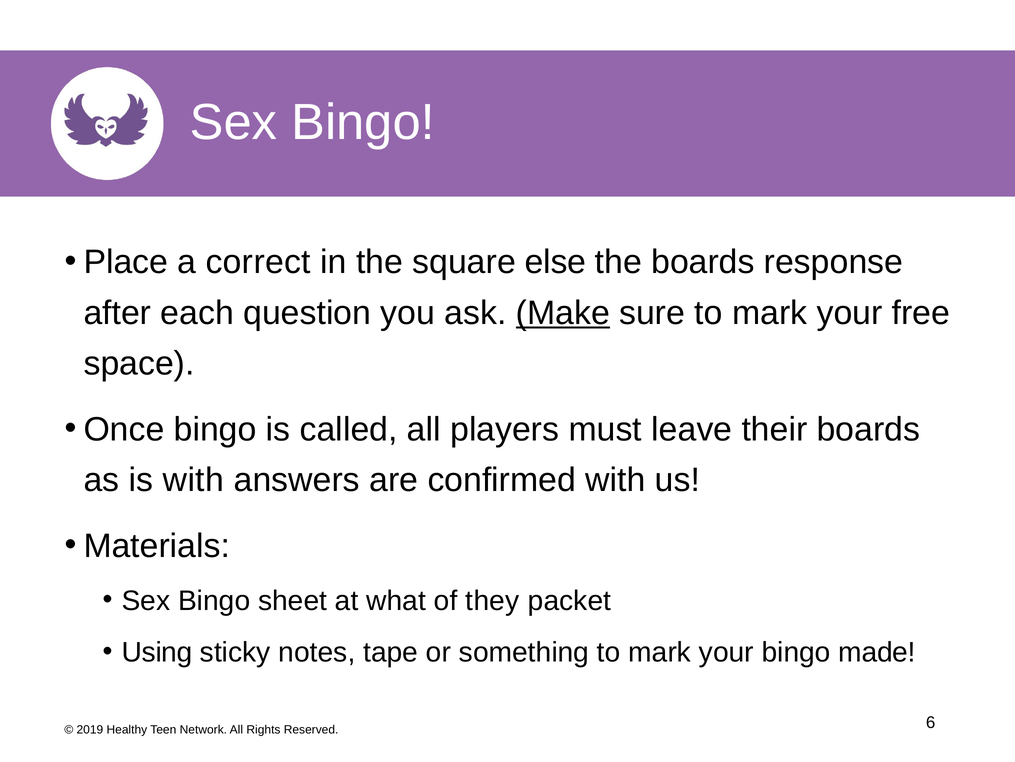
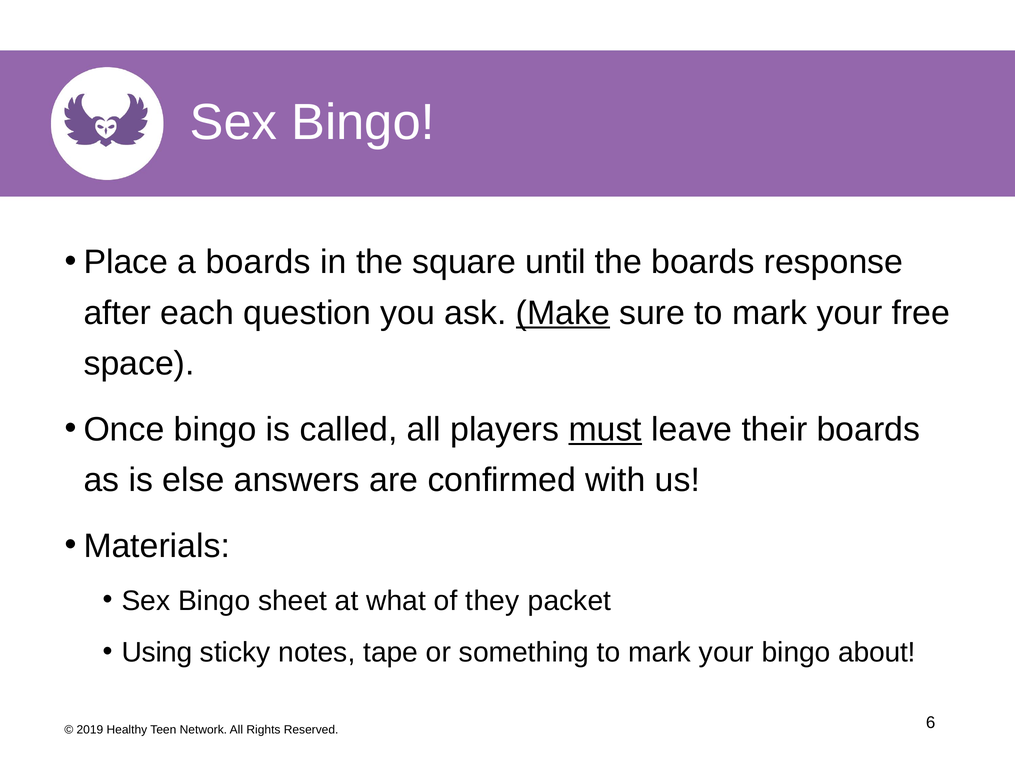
a correct: correct -> boards
else: else -> until
must underline: none -> present
is with: with -> else
made: made -> about
